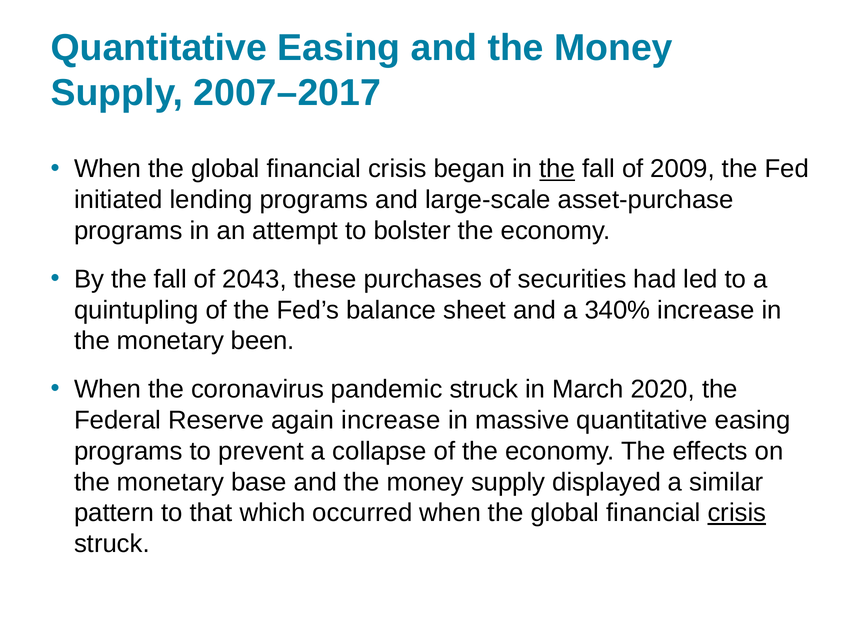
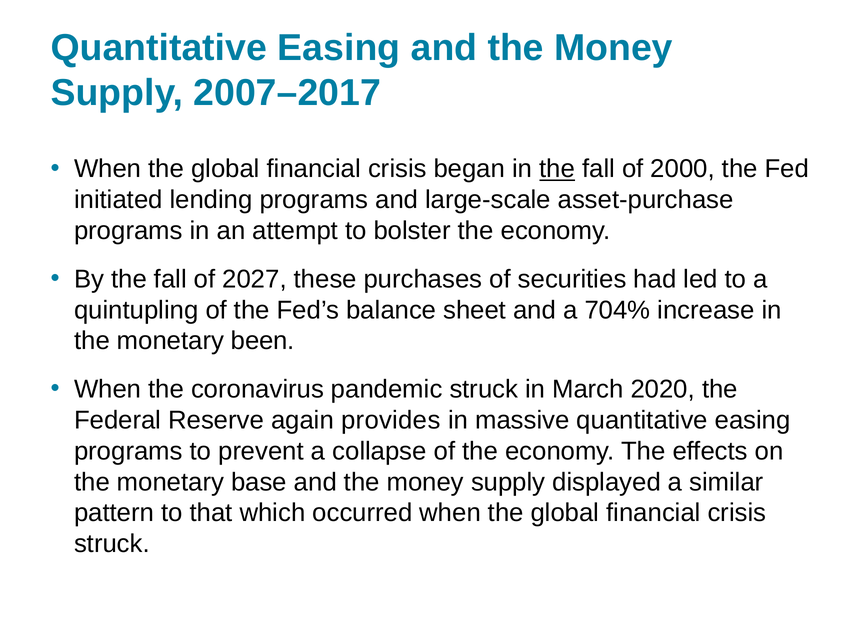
2009: 2009 -> 2000
2043: 2043 -> 2027
340%: 340% -> 704%
again increase: increase -> provides
crisis at (737, 513) underline: present -> none
